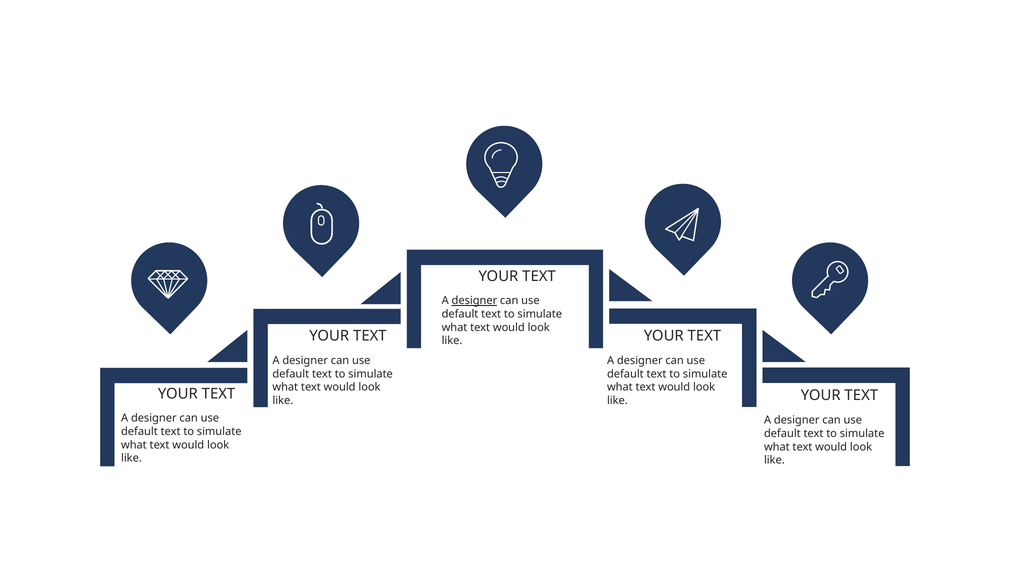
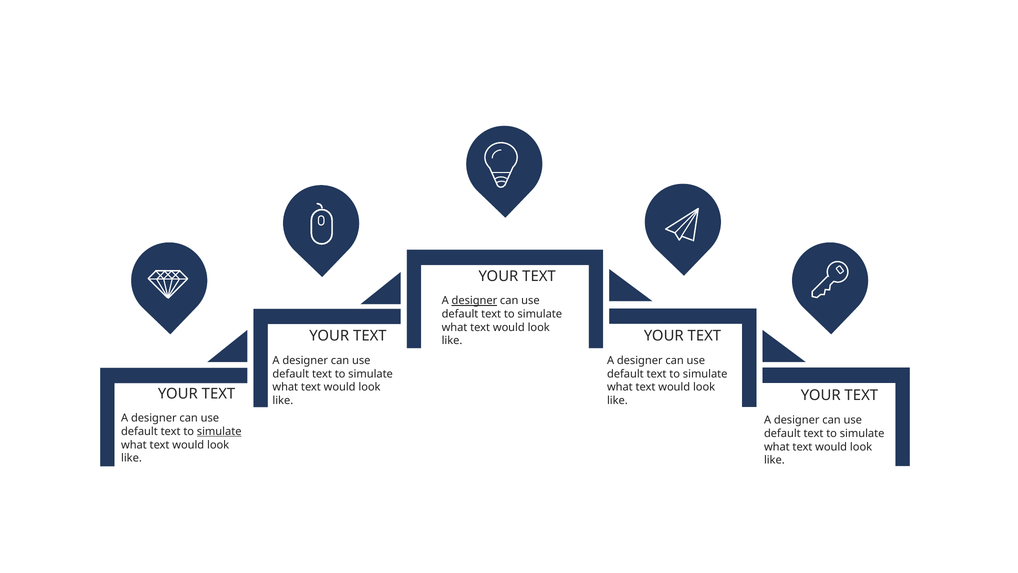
simulate at (219, 431) underline: none -> present
